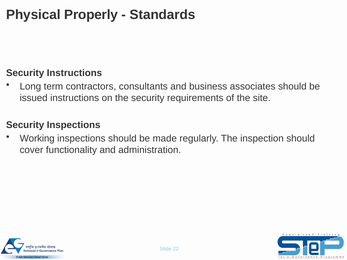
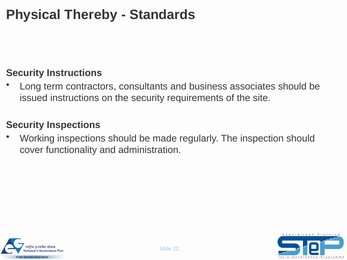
Properly: Properly -> Thereby
